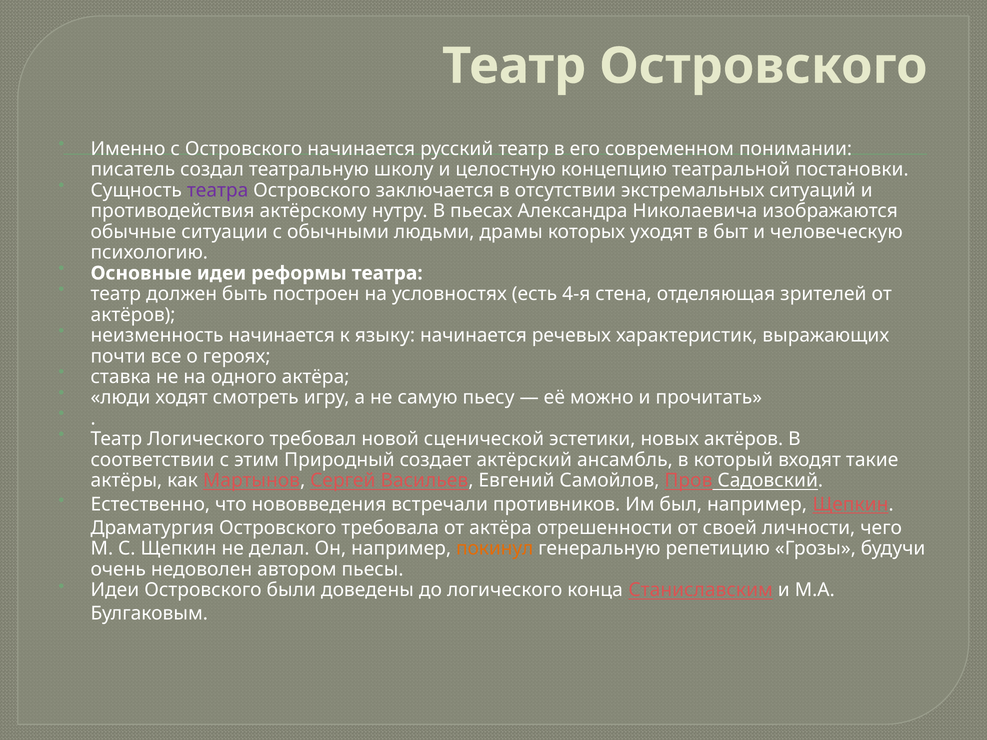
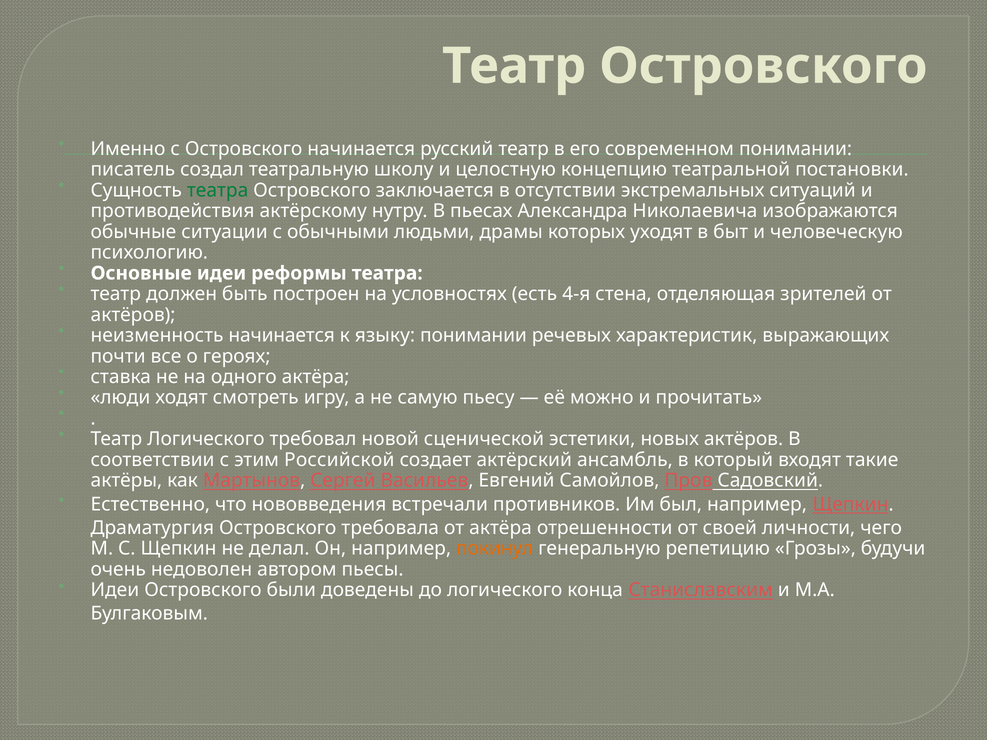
театра at (218, 190) colour: purple -> green
языку начинается: начинается -> понимании
Природный: Природный -> Российской
